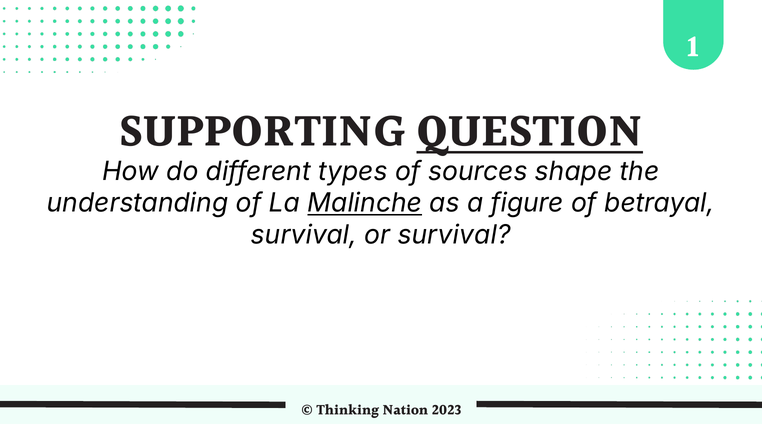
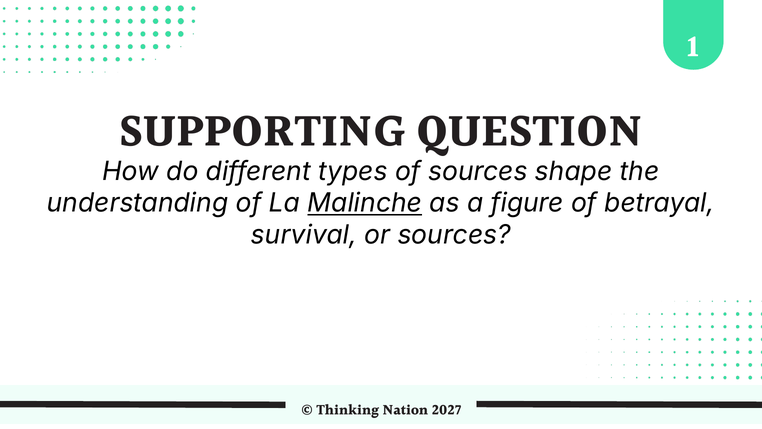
QUESTION underline: present -> none
or survival: survival -> sources
2023: 2023 -> 2027
